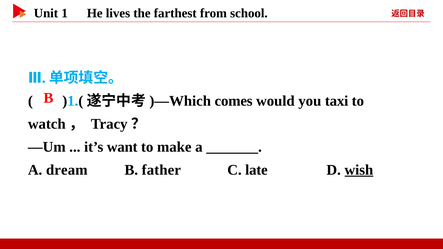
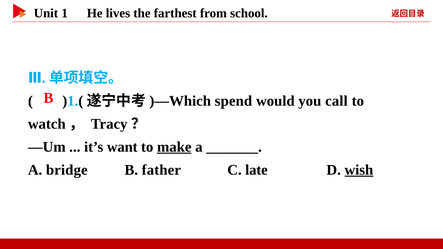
comes: comes -> spend
taxi: taxi -> call
make underline: none -> present
dream: dream -> bridge
